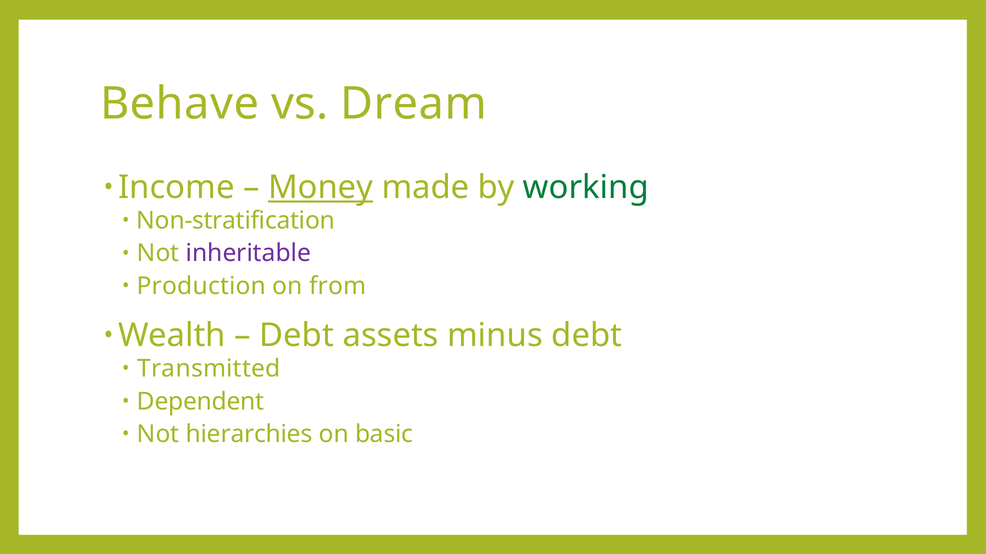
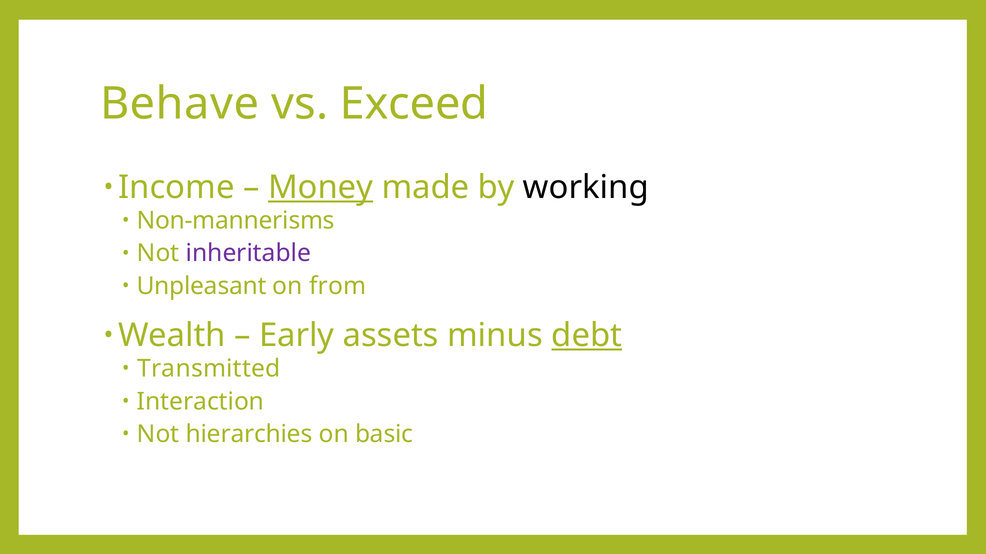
Dream: Dream -> Exceed
working colour: green -> black
Non-stratification: Non-stratification -> Non-mannerisms
Production: Production -> Unpleasant
Debt at (297, 336): Debt -> Early
debt at (587, 336) underline: none -> present
Dependent: Dependent -> Interaction
